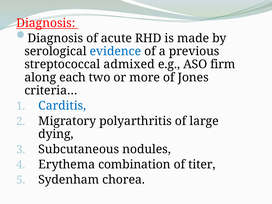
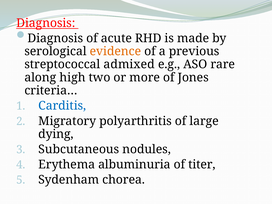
evidence colour: blue -> orange
firm: firm -> rare
each: each -> high
combination: combination -> albuminuria
